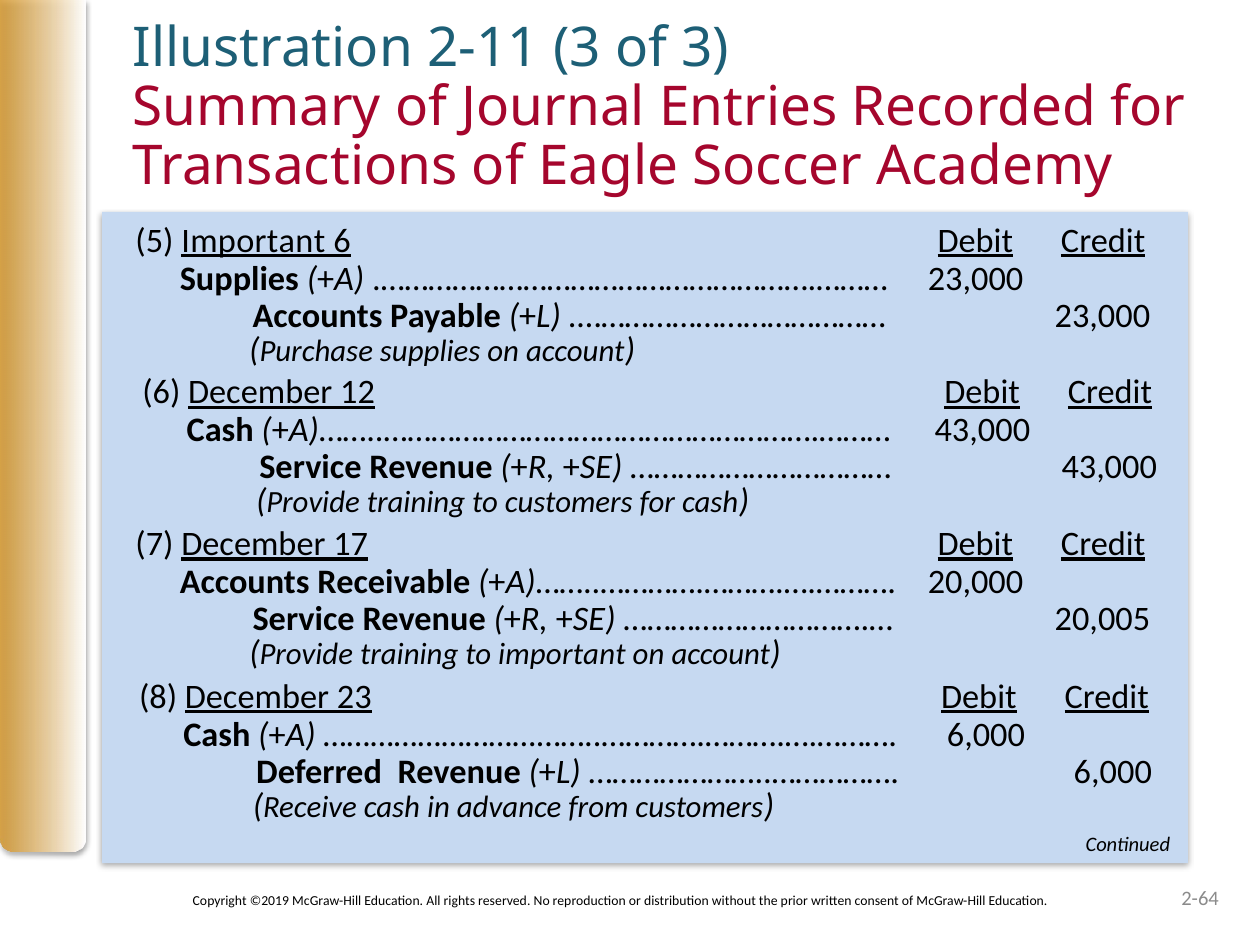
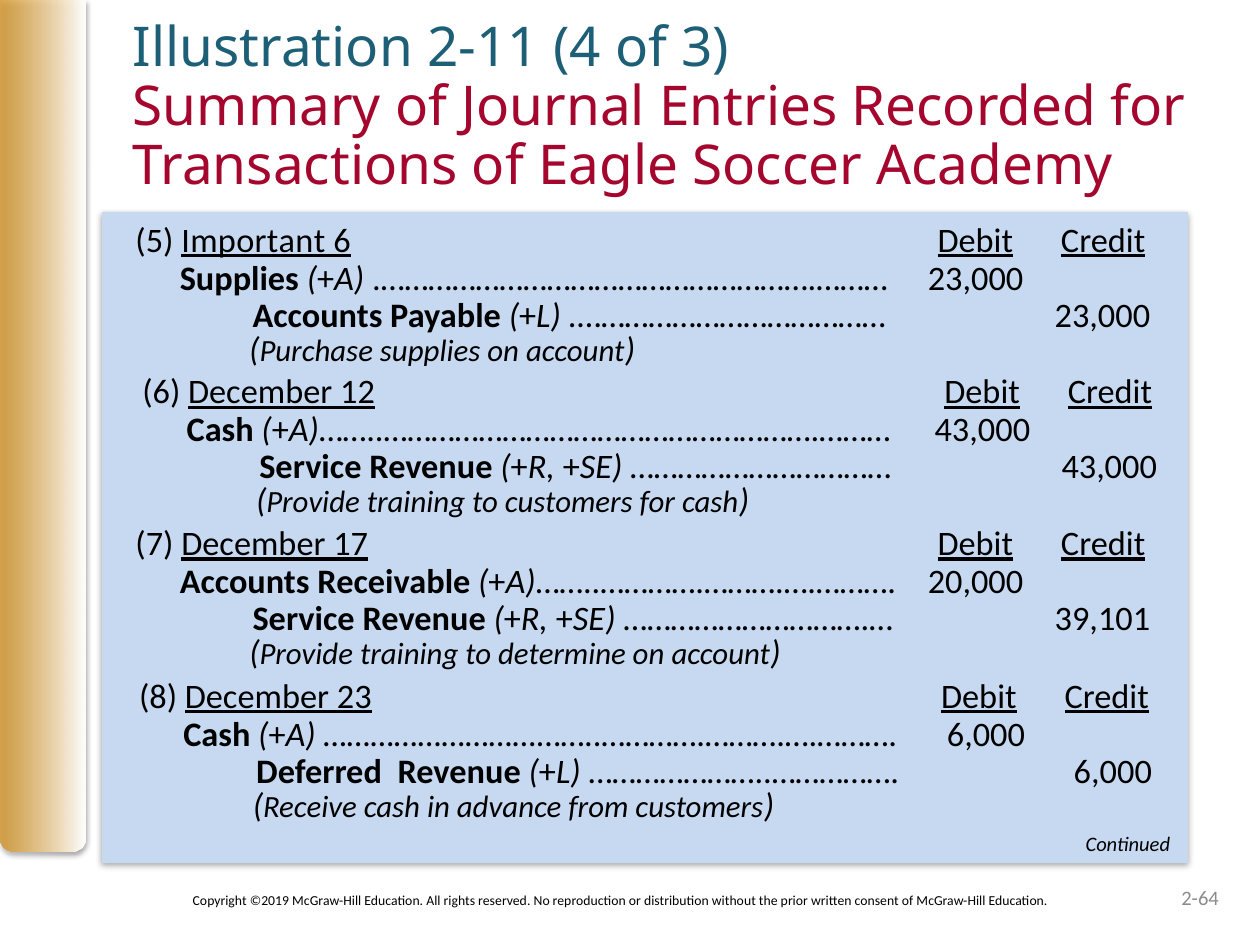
2-11 3: 3 -> 4
20,005: 20,005 -> 39,101
to important: important -> determine
